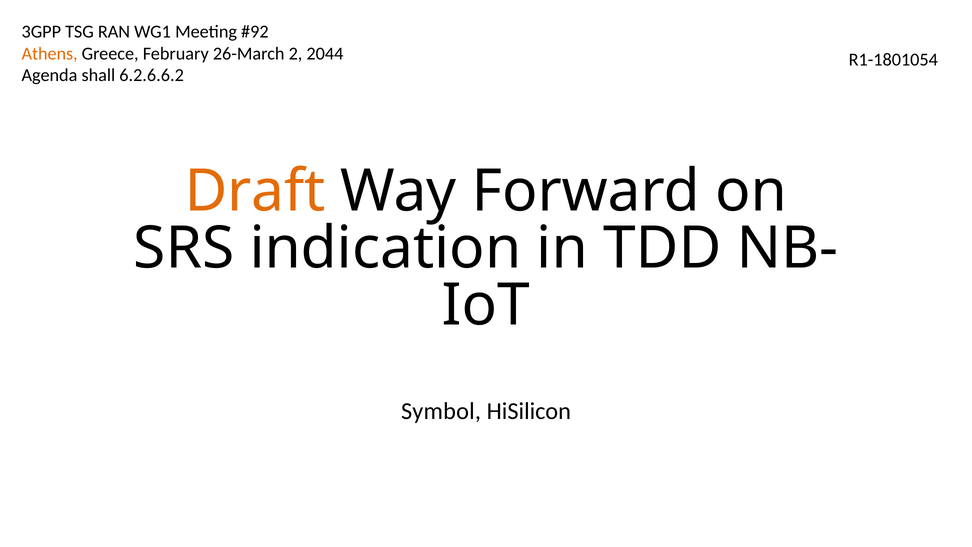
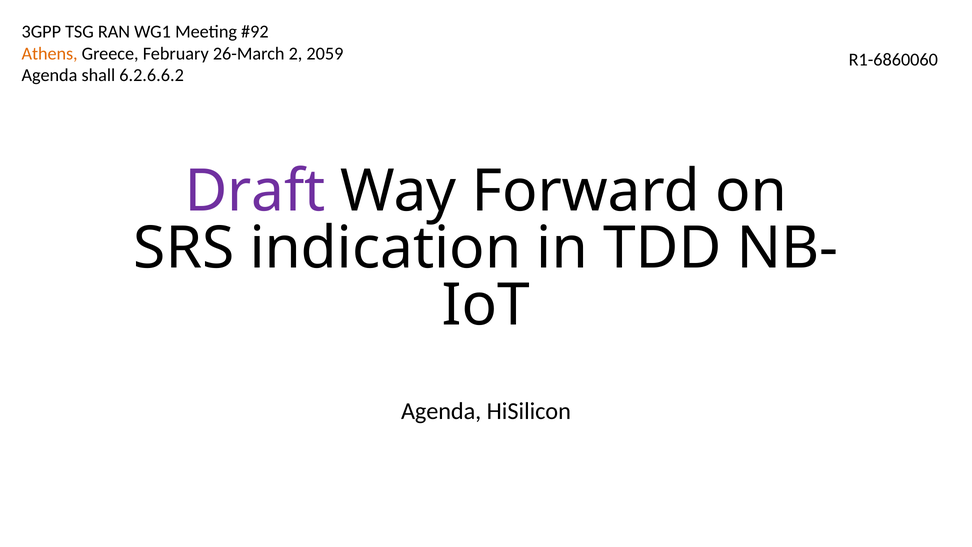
2044: 2044 -> 2059
R1-1801054: R1-1801054 -> R1-6860060
Draft colour: orange -> purple
Symbol at (441, 411): Symbol -> Agenda
